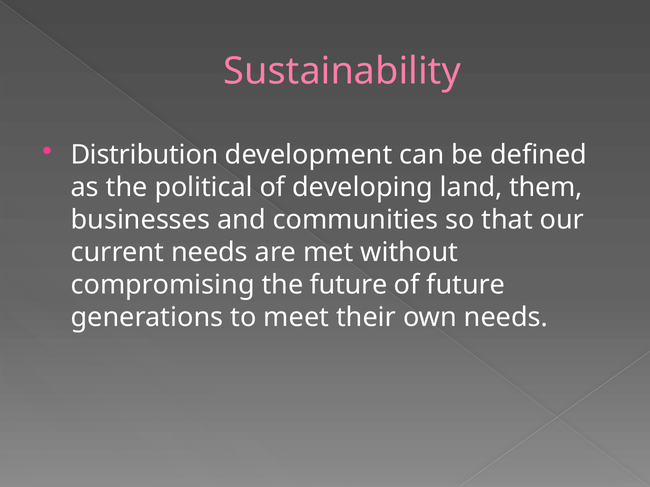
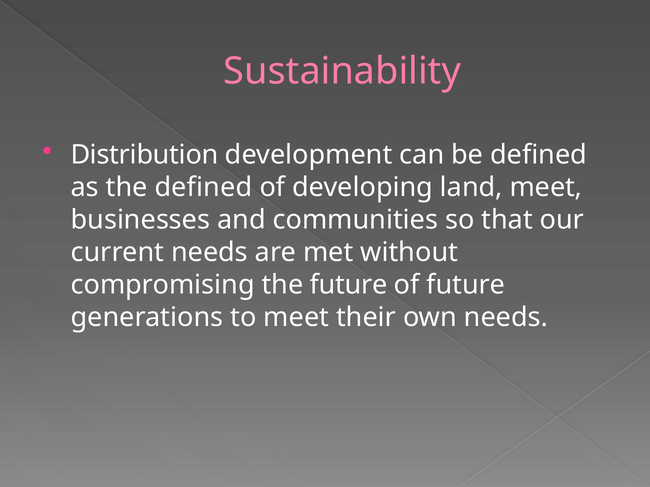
the political: political -> defined
land them: them -> meet
